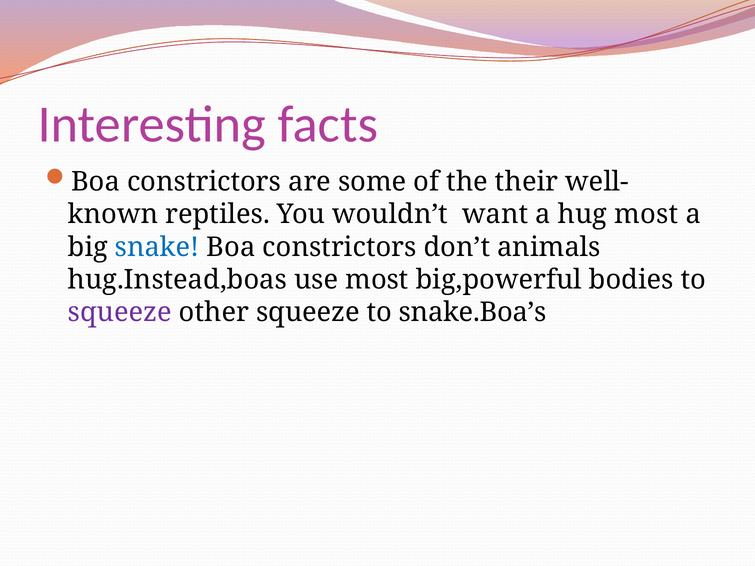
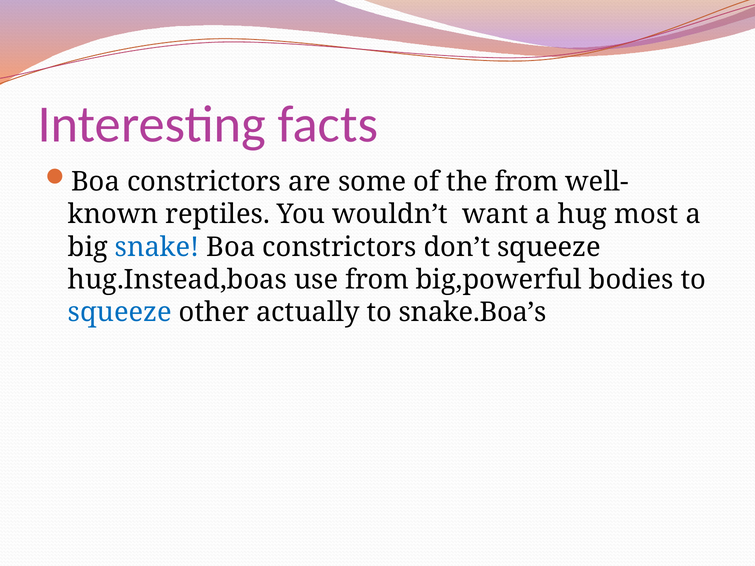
the their: their -> from
don’t animals: animals -> squeeze
use most: most -> from
squeeze at (120, 313) colour: purple -> blue
other squeeze: squeeze -> actually
